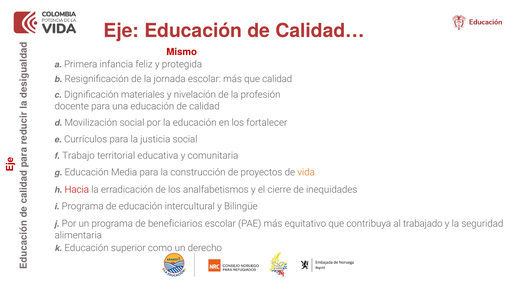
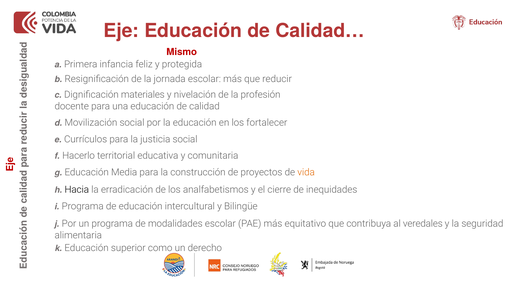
que calidad: calidad -> reducir
Trabajo: Trabajo -> Hacerlo
Hacia colour: red -> black
beneficiarios: beneficiarios -> modalidades
trabajado: trabajado -> veredales
